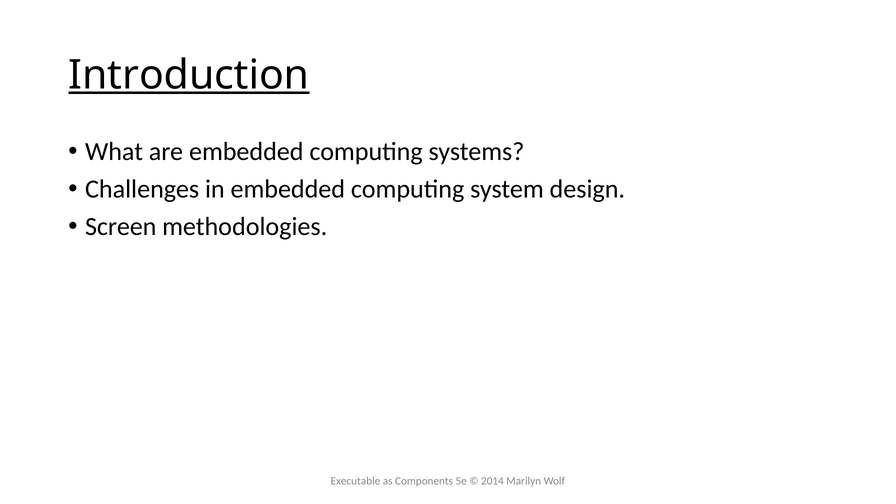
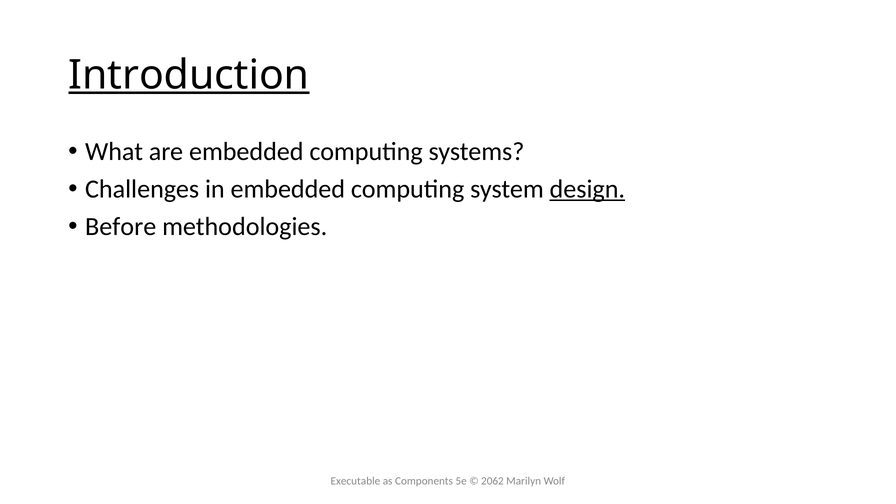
design underline: none -> present
Screen: Screen -> Before
2014: 2014 -> 2062
